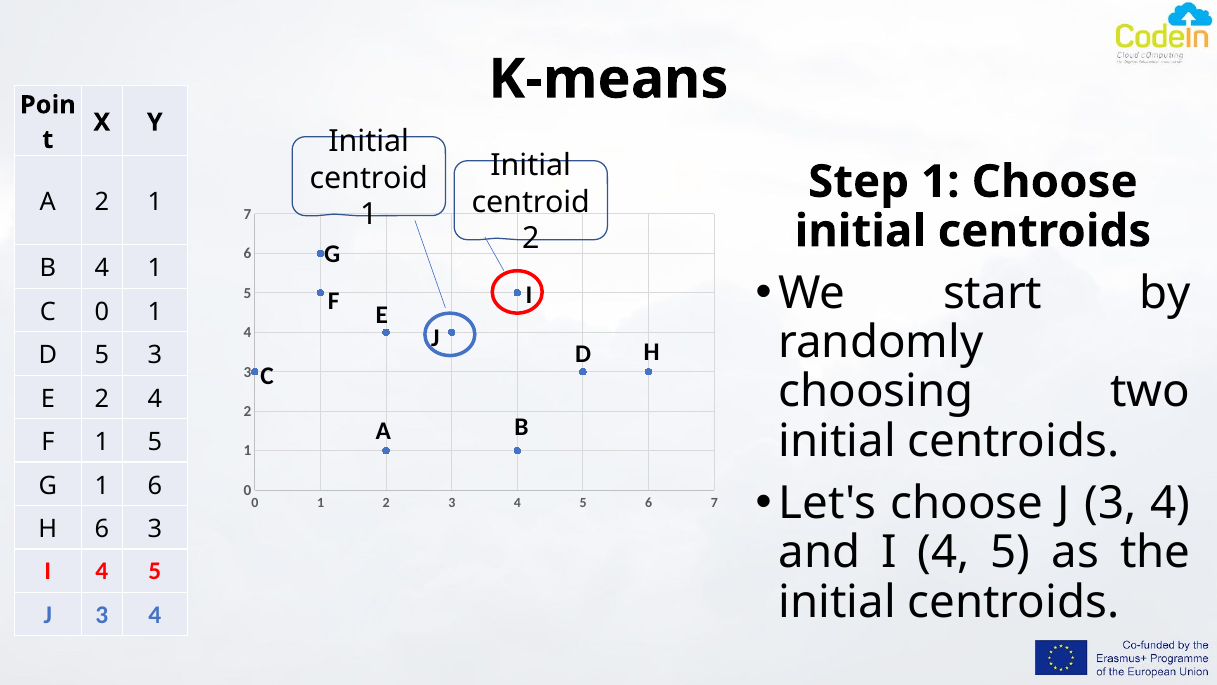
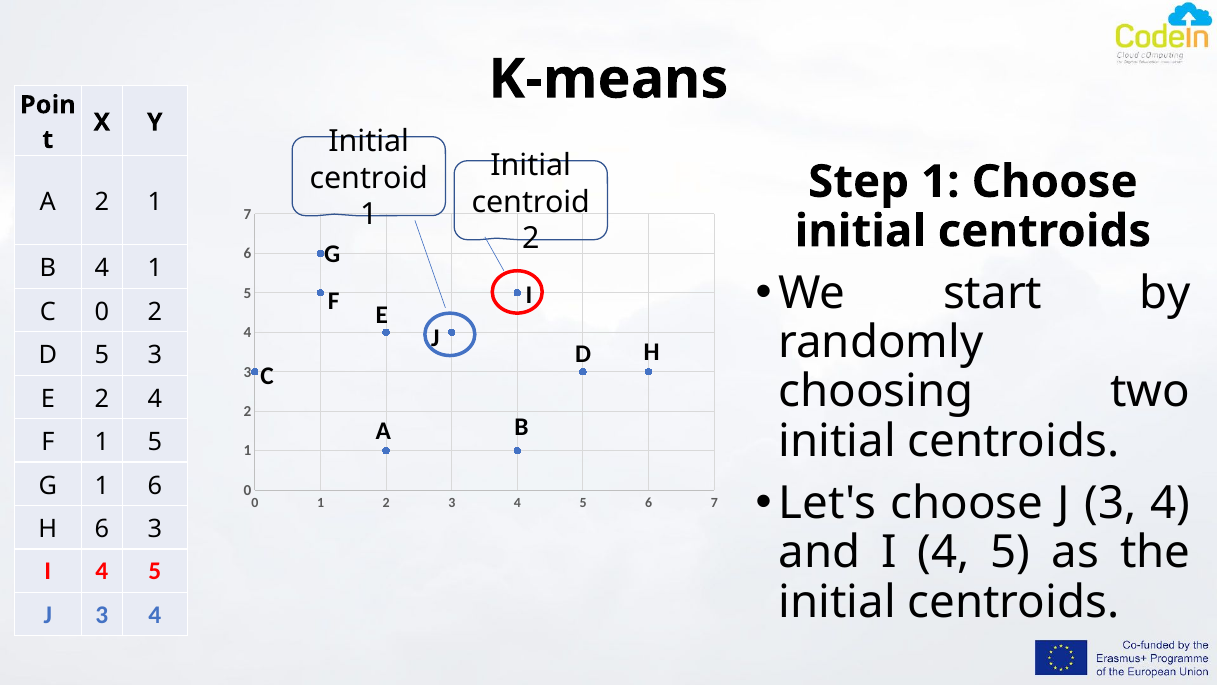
C 0 1: 1 -> 2
